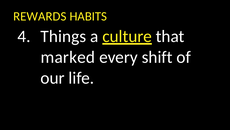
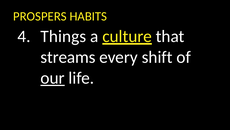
REWARDS: REWARDS -> PROSPERS
marked: marked -> streams
our underline: none -> present
